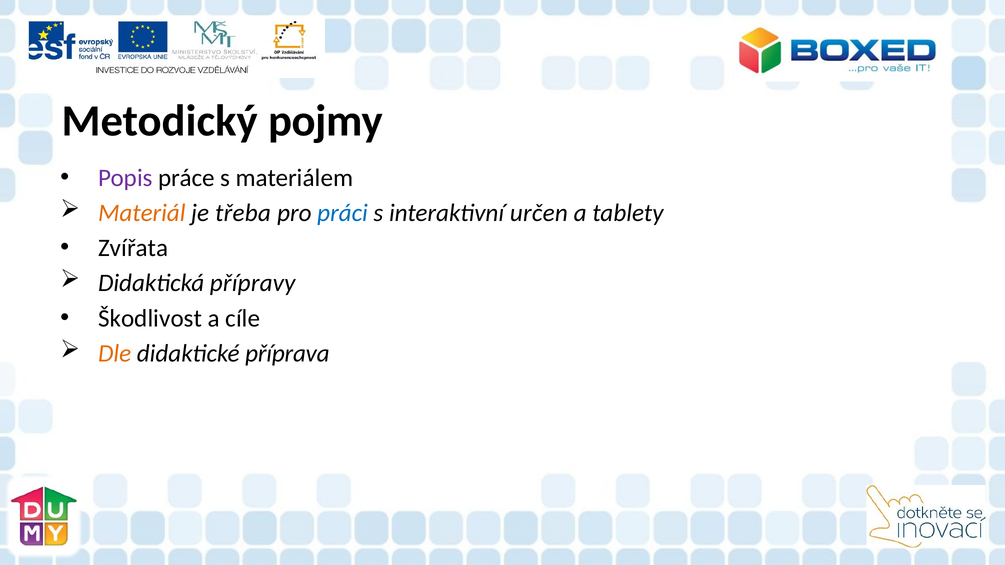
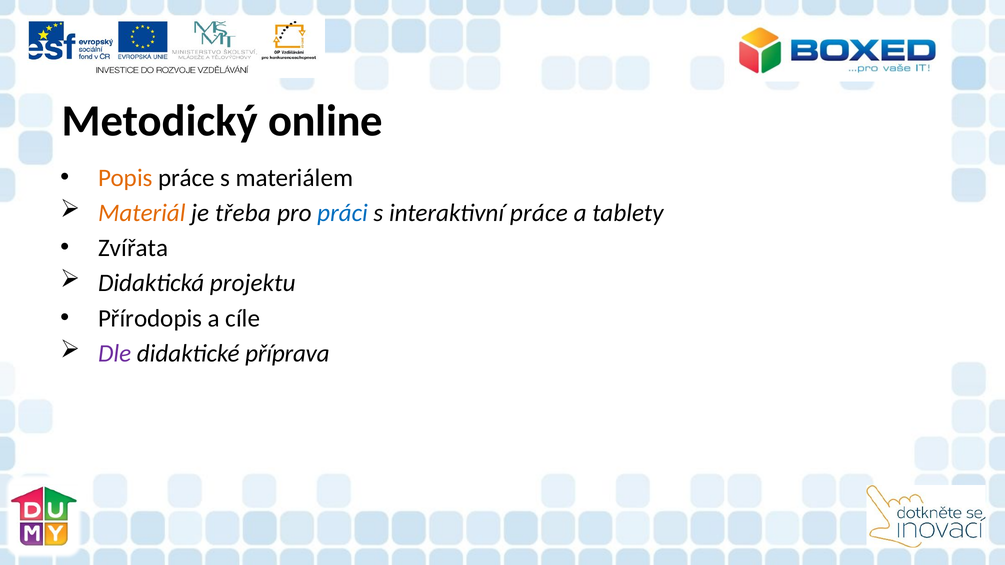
pojmy: pojmy -> online
Popis colour: purple -> orange
interaktivní určen: určen -> práce
přípravy: přípravy -> projektu
Škodlivost: Škodlivost -> Přírodopis
Dle colour: orange -> purple
